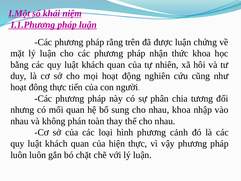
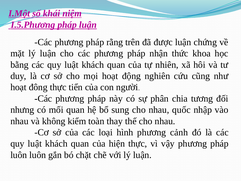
I.1.Phương: I.1.Phương -> I.5.Phương
nhau khoa: khoa -> quốc
phán: phán -> kiểm
